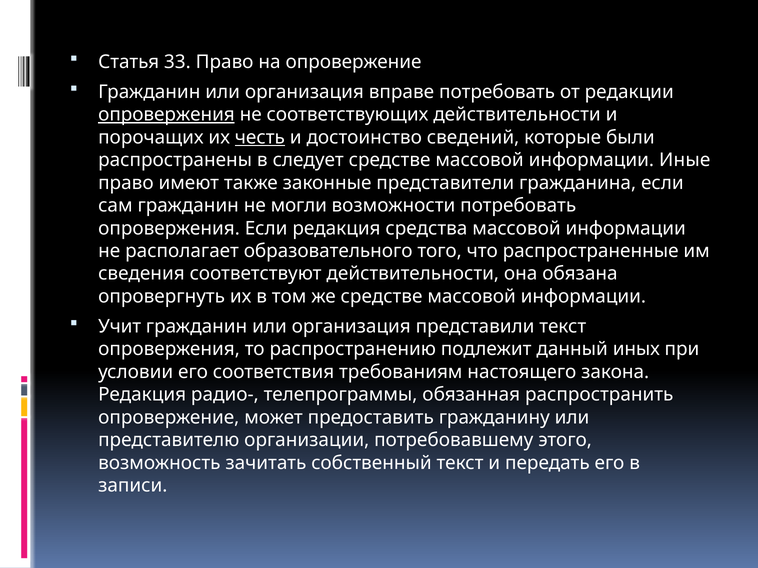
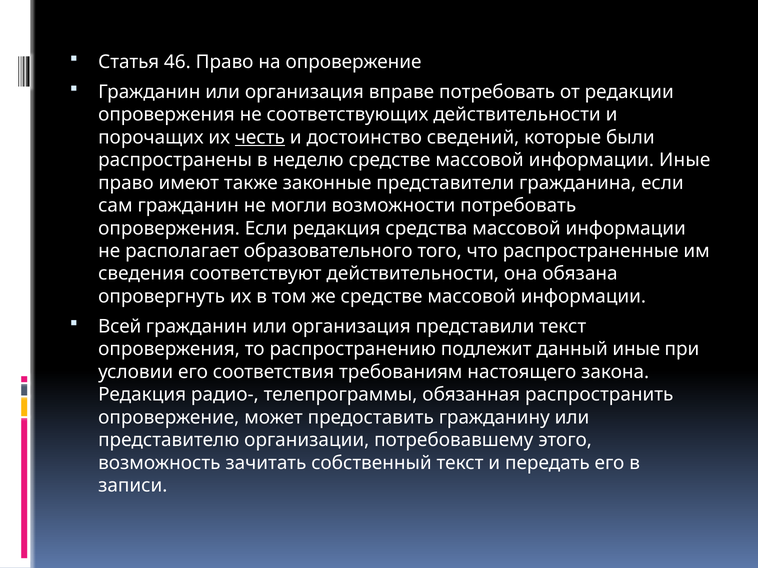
33: 33 -> 46
опровержения at (167, 115) underline: present -> none
следует: следует -> неделю
Учит: Учит -> Всей
данный иных: иных -> иные
